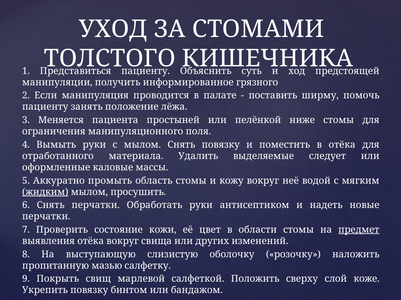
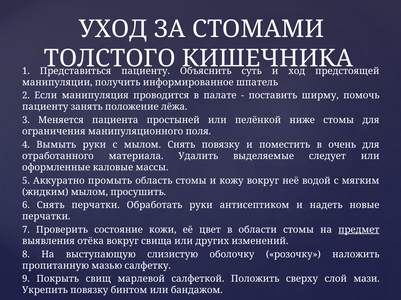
грязного: грязного -> шпатель
в отёка: отёка -> очень
жидким underline: present -> none
коже: коже -> мази
